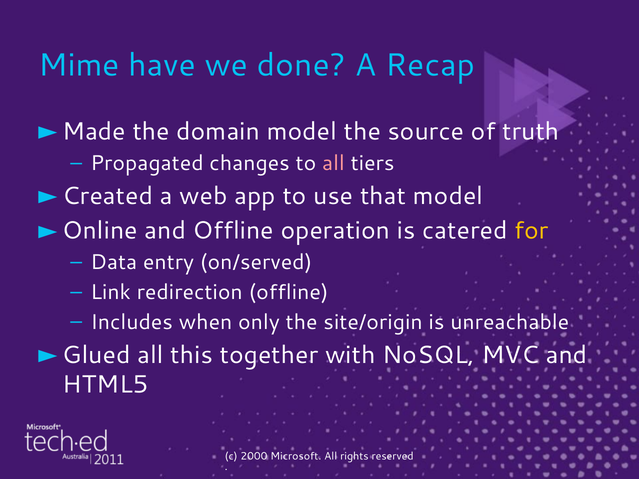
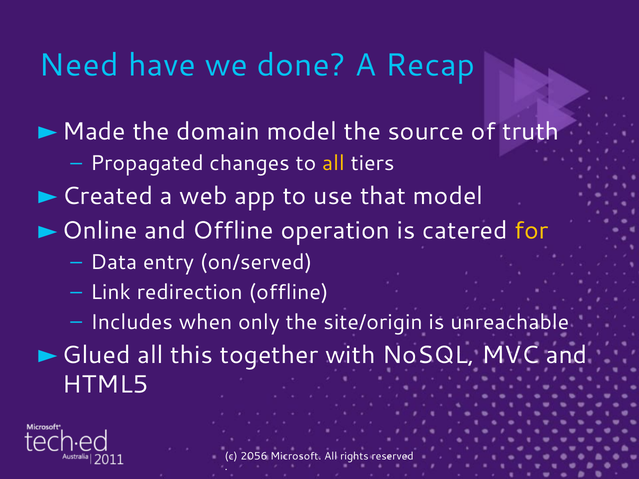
Mime: Mime -> Need
all at (333, 163) colour: pink -> yellow
2000: 2000 -> 2056
